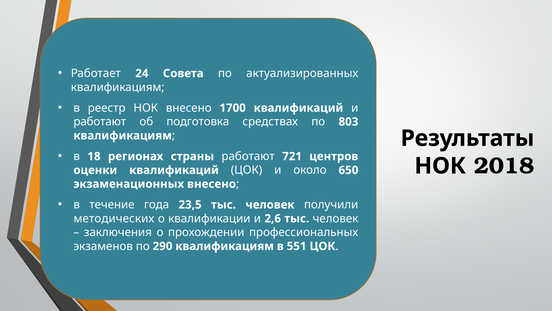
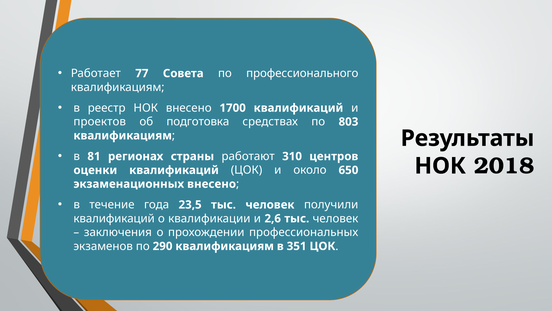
24: 24 -> 77
актуализированных: актуализированных -> профессионального
работают at (100, 122): работают -> проектов
18: 18 -> 81
721: 721 -> 310
методических at (114, 218): методических -> квалификаций
551: 551 -> 351
